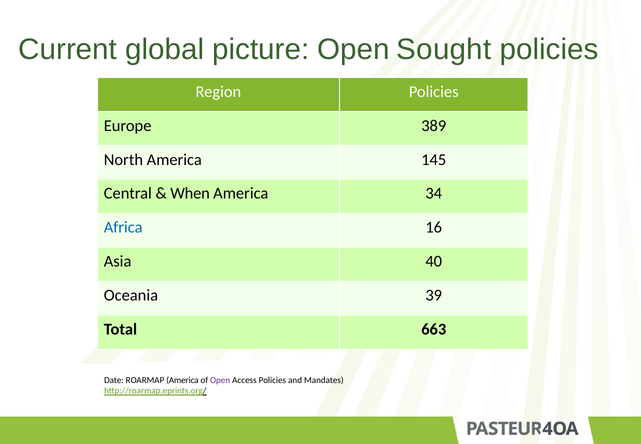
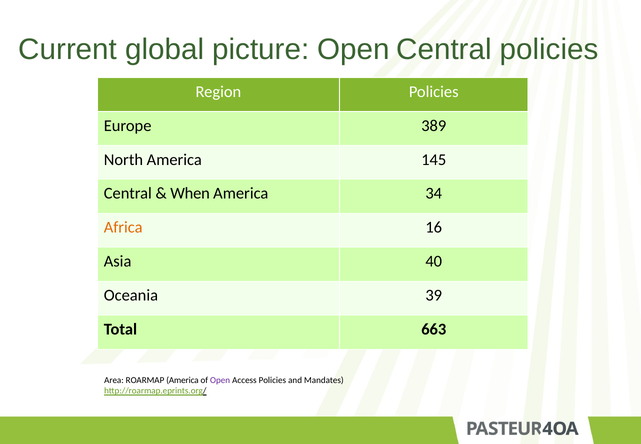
Open Sought: Sought -> Central
Africa colour: blue -> orange
Date: Date -> Area
